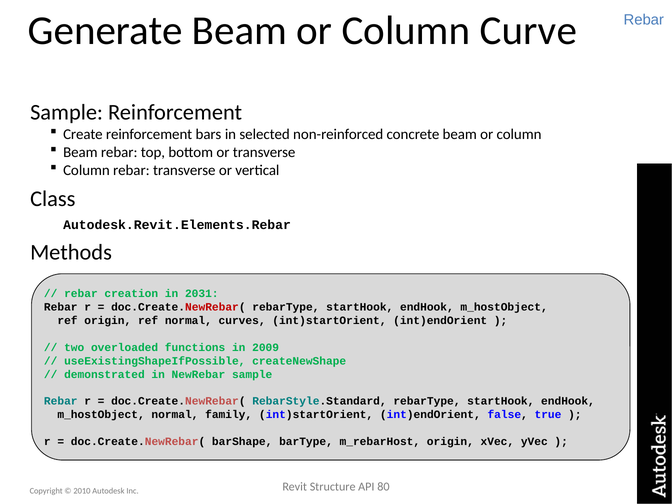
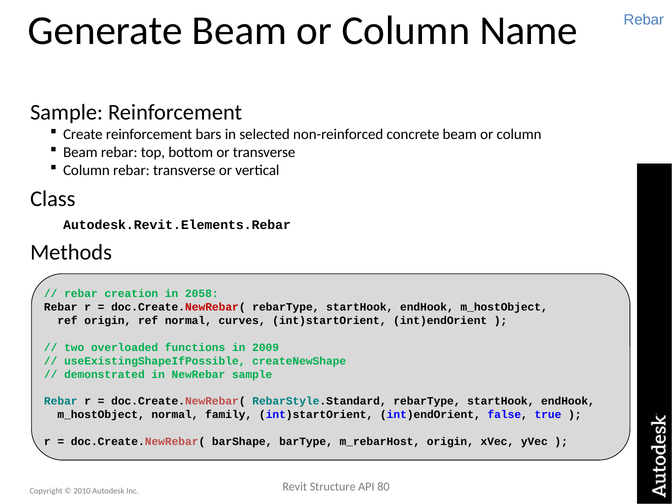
Curve: Curve -> Name
2031: 2031 -> 2058
